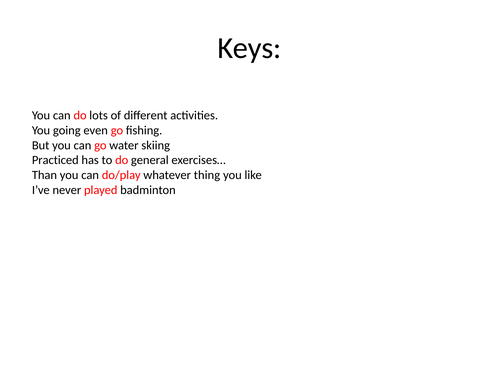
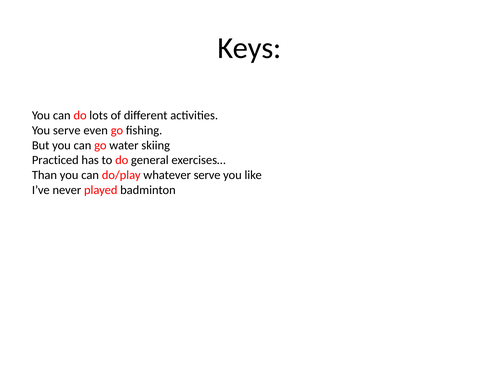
You going: going -> serve
whatever thing: thing -> serve
